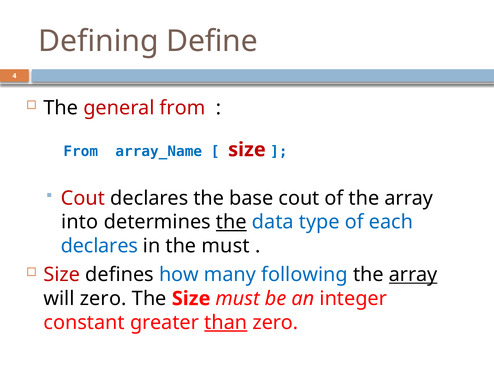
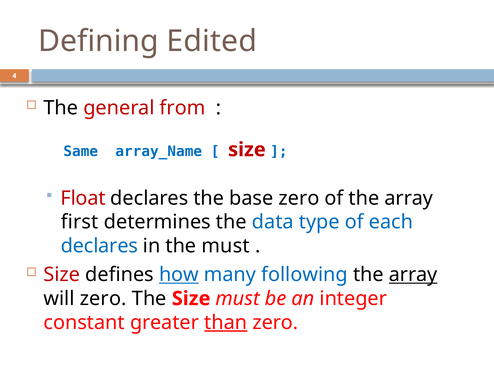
Define: Define -> Edited
From at (81, 151): From -> Same
Cout at (83, 198): Cout -> Float
base cout: cout -> zero
into: into -> first
the at (231, 222) underline: present -> none
how underline: none -> present
